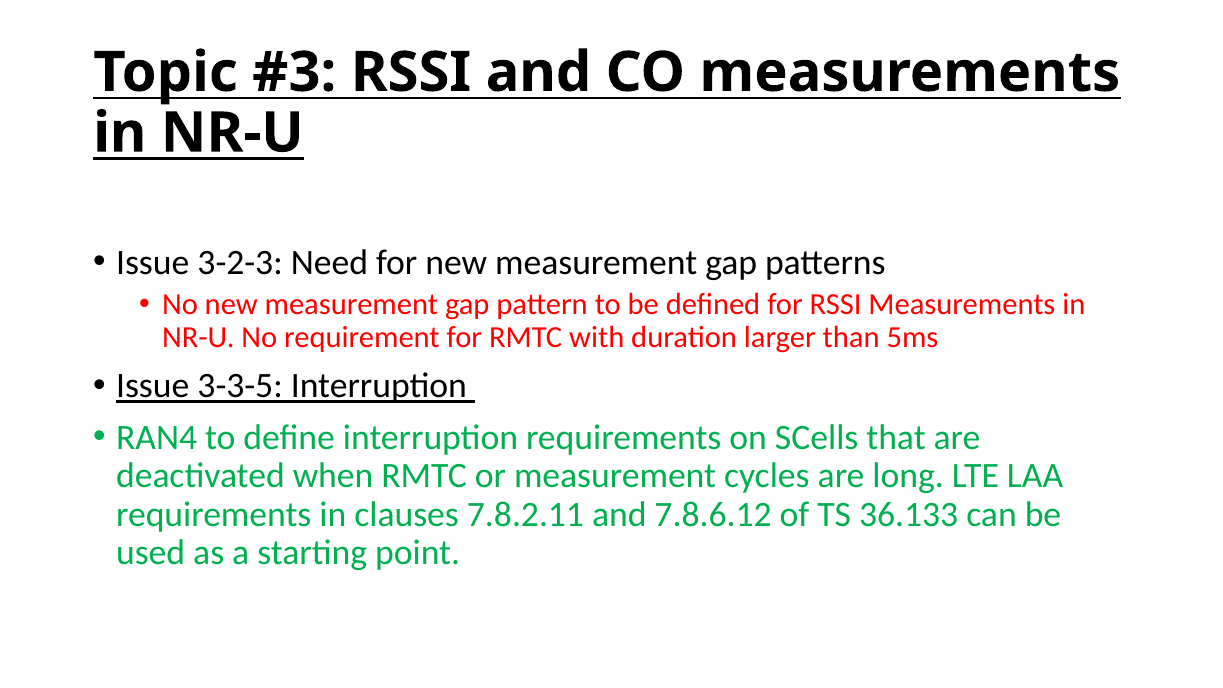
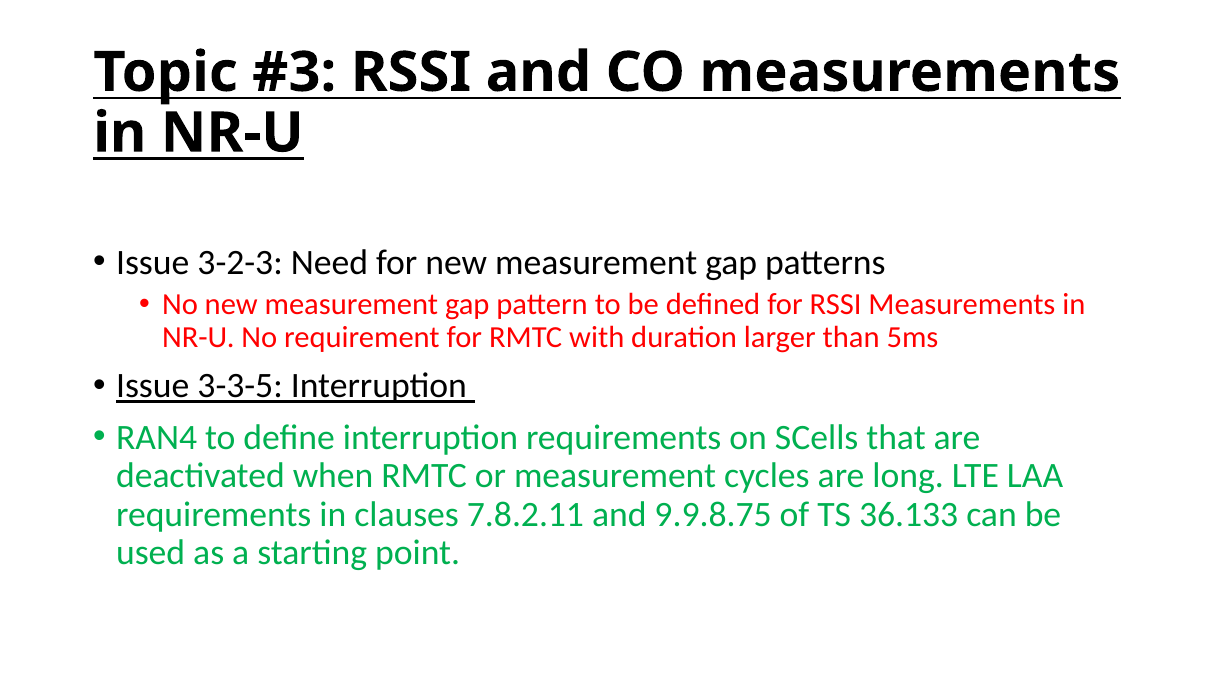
7.8.6.12: 7.8.6.12 -> 9.9.8.75
